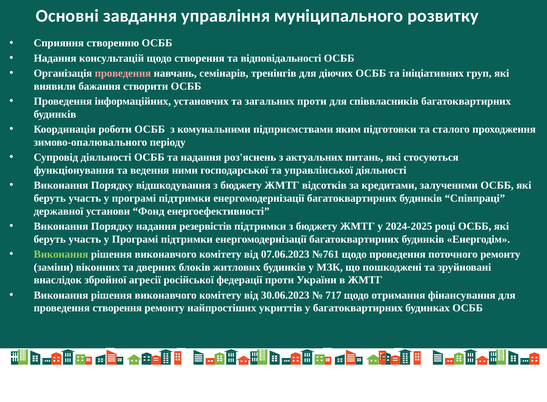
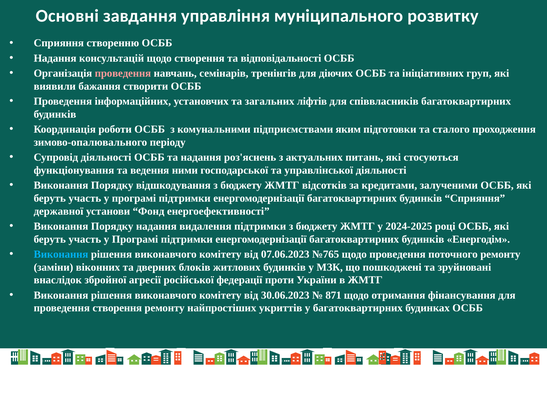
загальних проти: проти -> ліфтів
будинків Співпраці: Співпраці -> Сприяння
резервістів: резервістів -> видалення
Виконання at (61, 254) colour: light green -> light blue
№761: №761 -> №765
717: 717 -> 871
